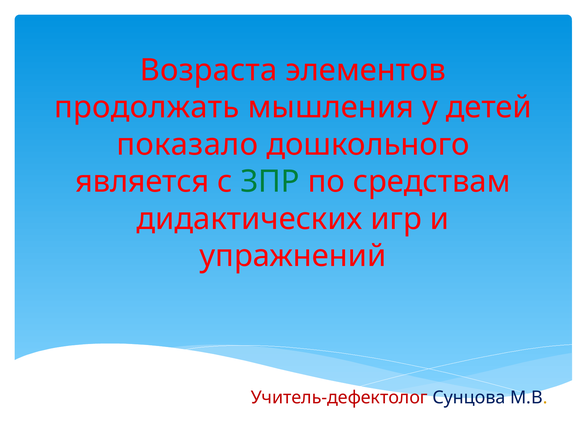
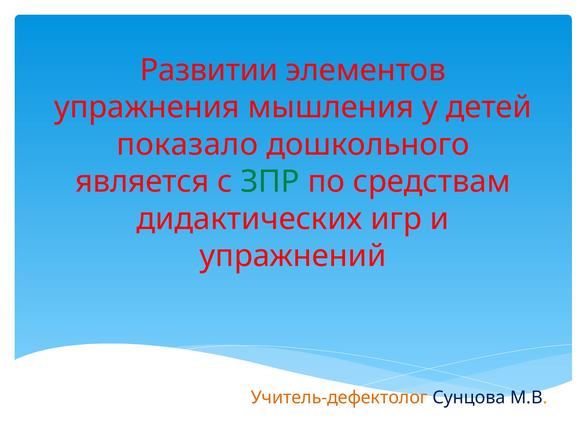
Возраста: Возраста -> Развитии
продолжать: продолжать -> упражнения
Учитель-дефектолог colour: red -> orange
